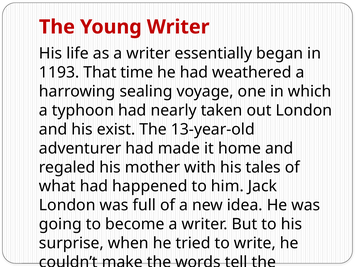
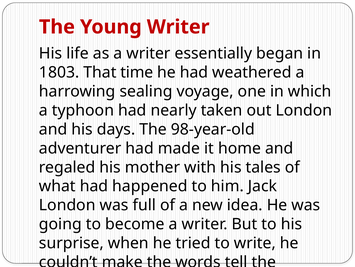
1193: 1193 -> 1803
exist: exist -> days
13-year-old: 13-year-old -> 98-year-old
